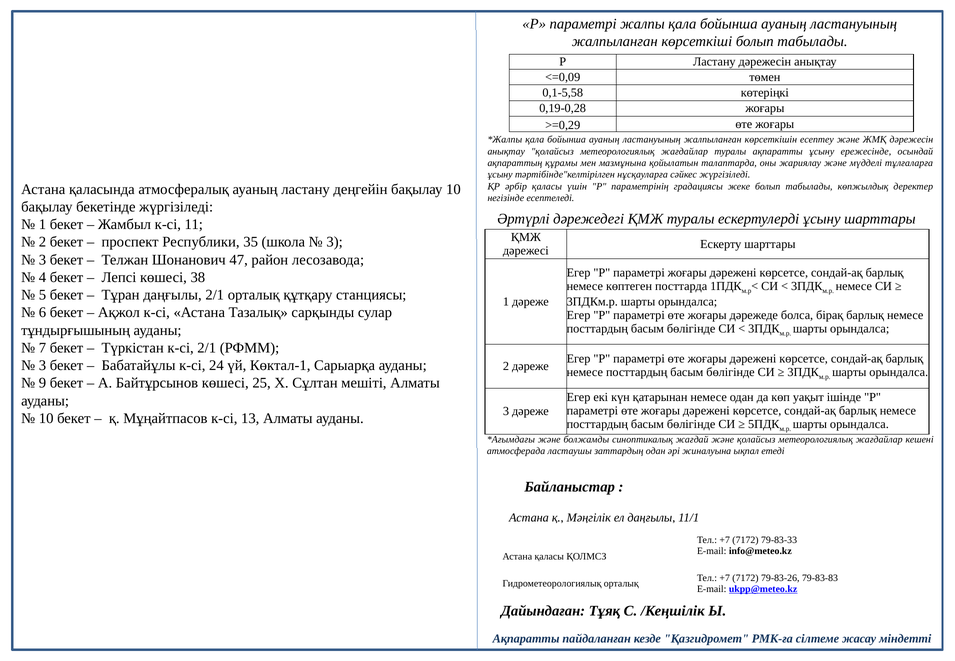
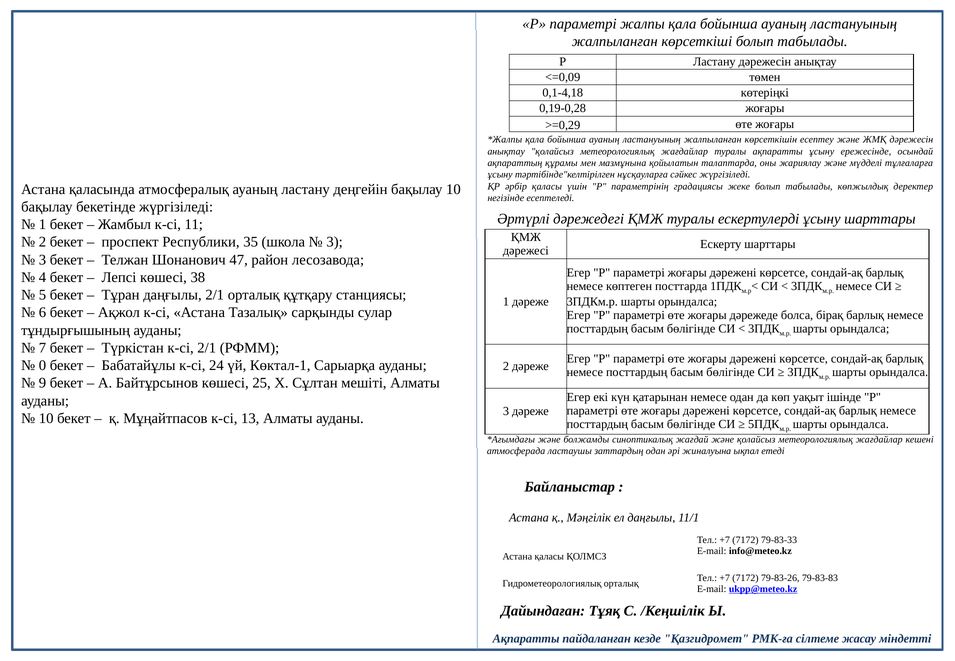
0,1-5,58: 0,1-5,58 -> 0,1-4,18
3 at (43, 366): 3 -> 0
